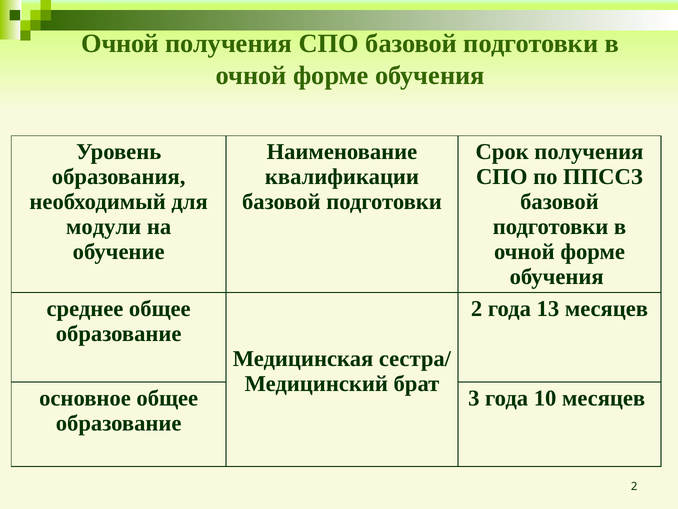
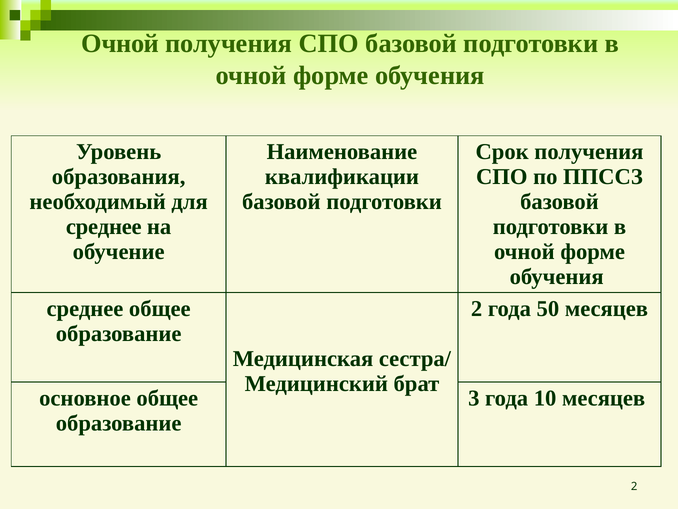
модули at (104, 227): модули -> среднее
13: 13 -> 50
